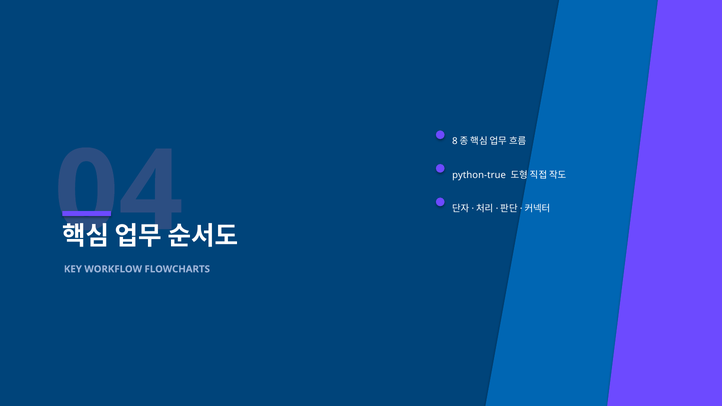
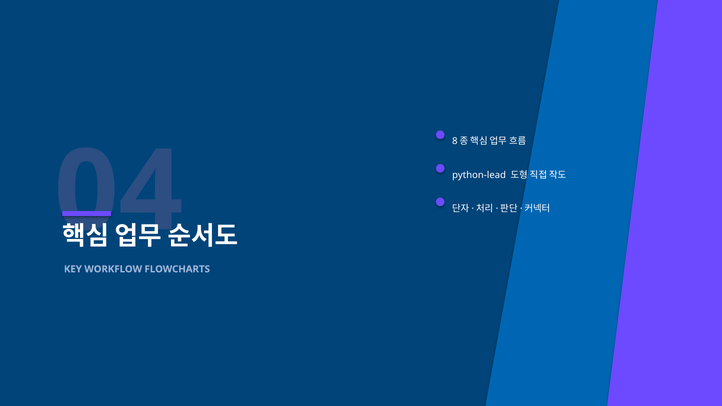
python-true: python-true -> python-lead
